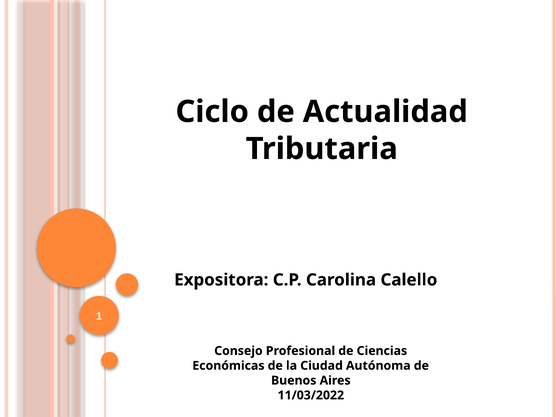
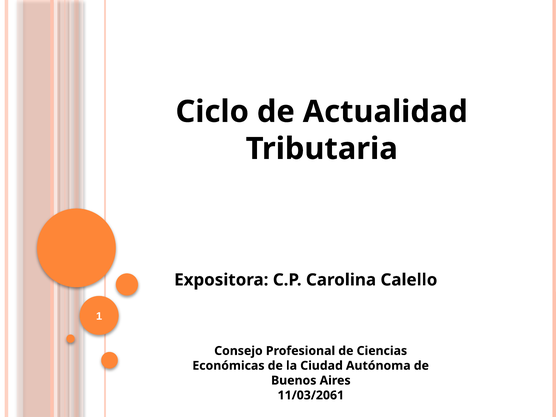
11/03/2022: 11/03/2022 -> 11/03/2061
